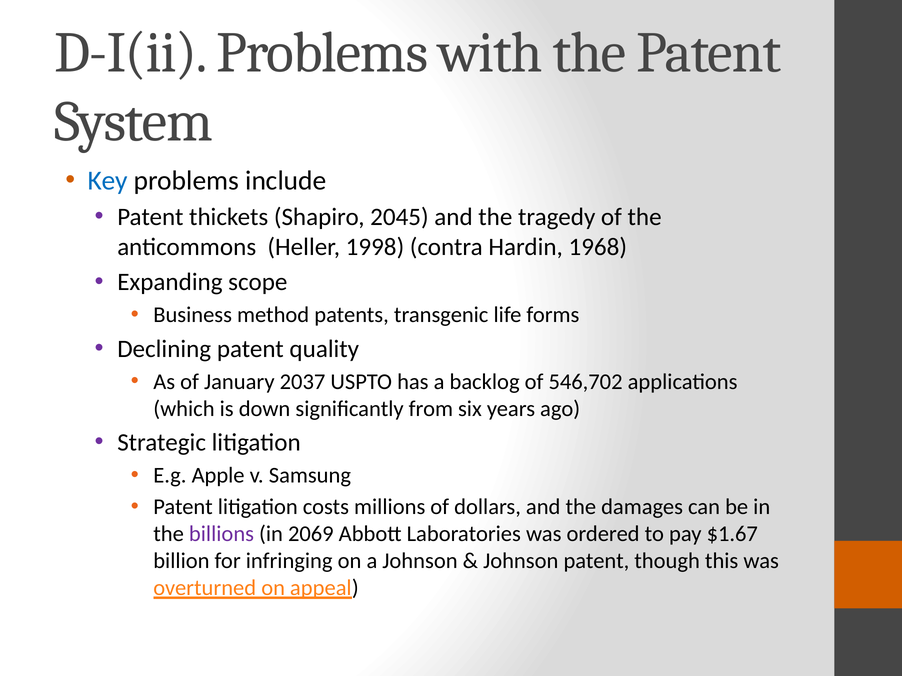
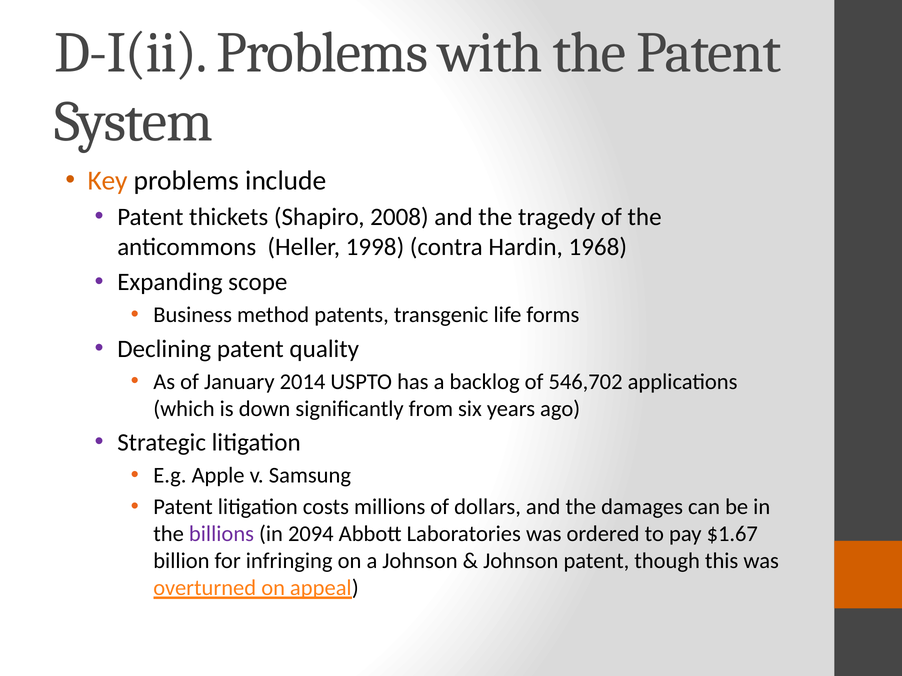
Key colour: blue -> orange
2045: 2045 -> 2008
2037: 2037 -> 2014
2069: 2069 -> 2094
